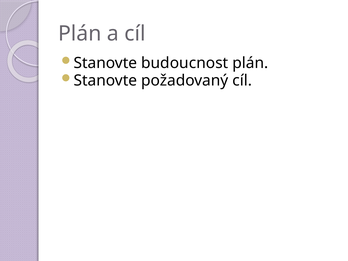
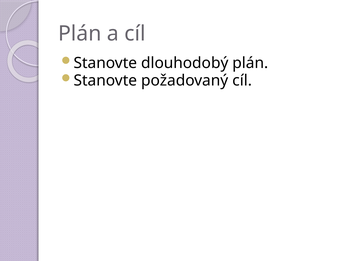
budoucnost: budoucnost -> dlouhodobý
